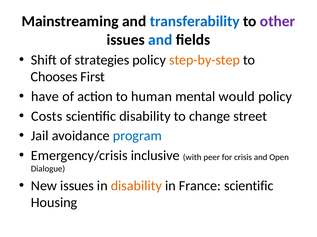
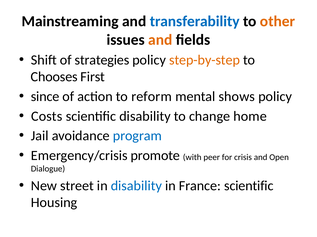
other colour: purple -> orange
and at (160, 40) colour: blue -> orange
have: have -> since
human: human -> reform
would: would -> shows
street: street -> home
inclusive: inclusive -> promote
New issues: issues -> street
disability at (136, 186) colour: orange -> blue
